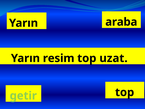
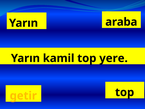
resim: resim -> kamil
uzat: uzat -> yere
getir colour: light green -> yellow
